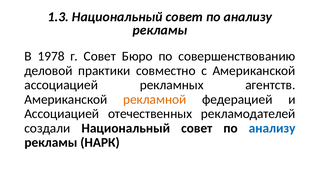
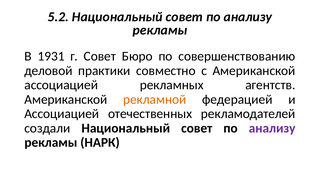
1.3: 1.3 -> 5.2
1978: 1978 -> 1931
анализу at (272, 128) colour: blue -> purple
